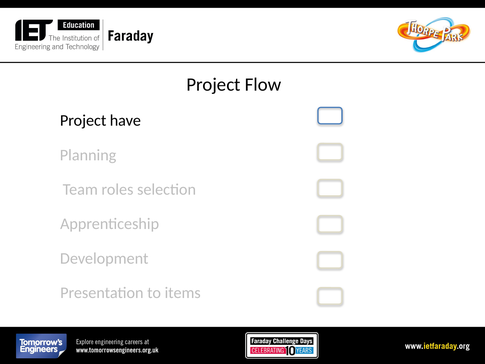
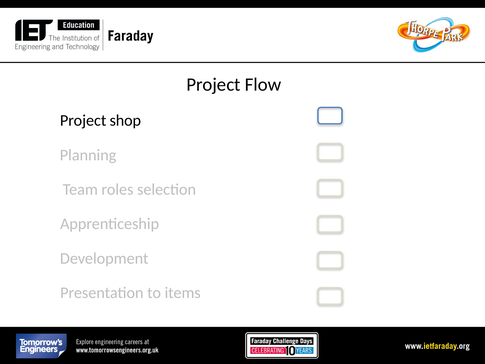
have: have -> shop
